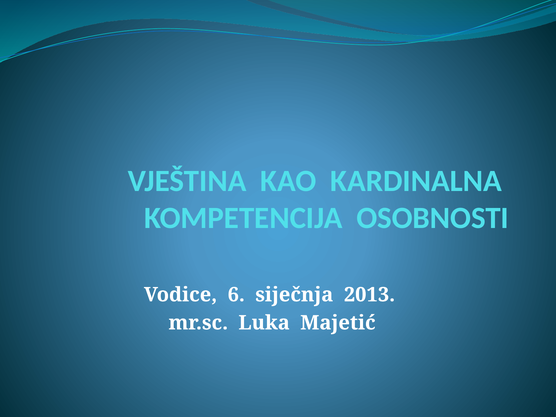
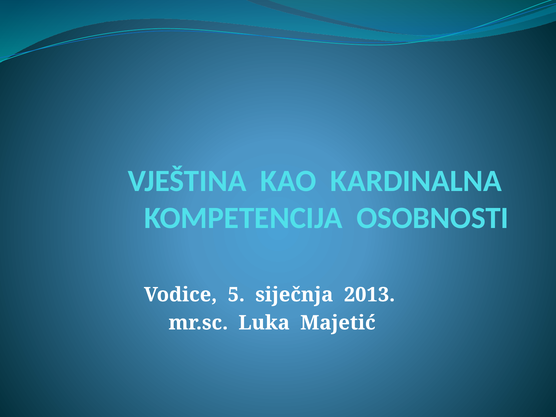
6: 6 -> 5
